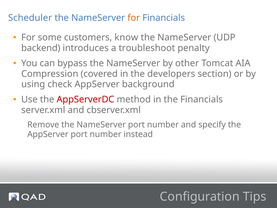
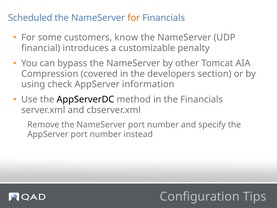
Scheduler: Scheduler -> Scheduled
backend: backend -> financial
troubleshoot: troubleshoot -> customizable
background: background -> information
AppServerDC colour: red -> black
